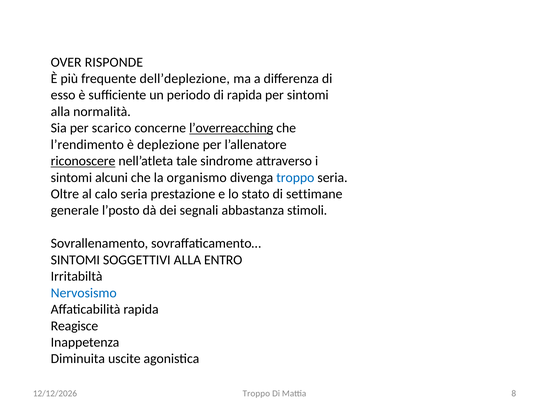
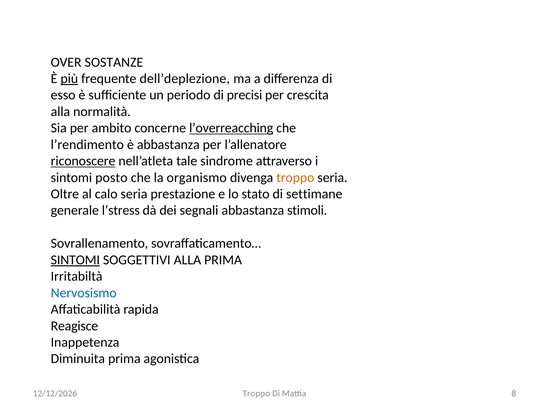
RISPONDE: RISPONDE -> SOSTANZE
più underline: none -> present
di rapida: rapida -> precisi
per sintomi: sintomi -> crescita
scarico: scarico -> ambito
è deplezione: deplezione -> abbastanza
alcuni: alcuni -> posto
troppo at (295, 177) colour: blue -> orange
l’posto: l’posto -> l’stress
SINTOMI at (75, 260) underline: none -> present
ALLA ENTRO: ENTRO -> PRIMA
Diminuita uscite: uscite -> prima
